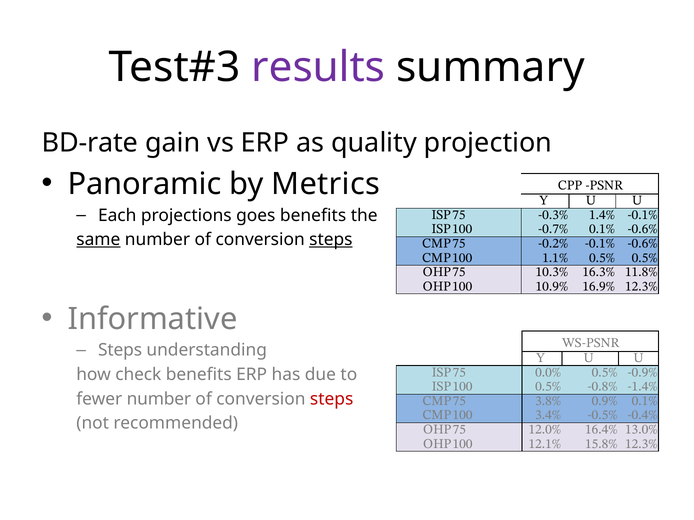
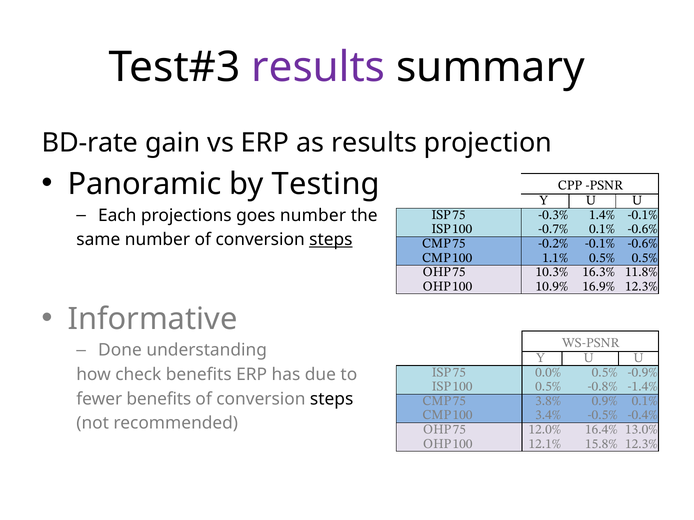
as quality: quality -> results
Metrics: Metrics -> Testing
goes benefits: benefits -> number
same underline: present -> none
Steps at (120, 351): Steps -> Done
fewer number: number -> benefits
steps at (332, 399) colour: red -> black
